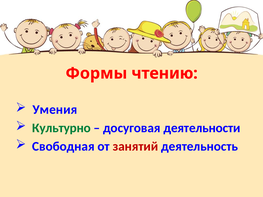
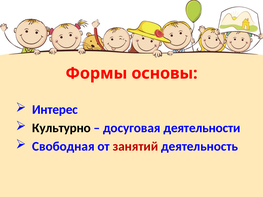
чтению: чтению -> основы
Умения: Умения -> Интерес
Культурно colour: green -> black
